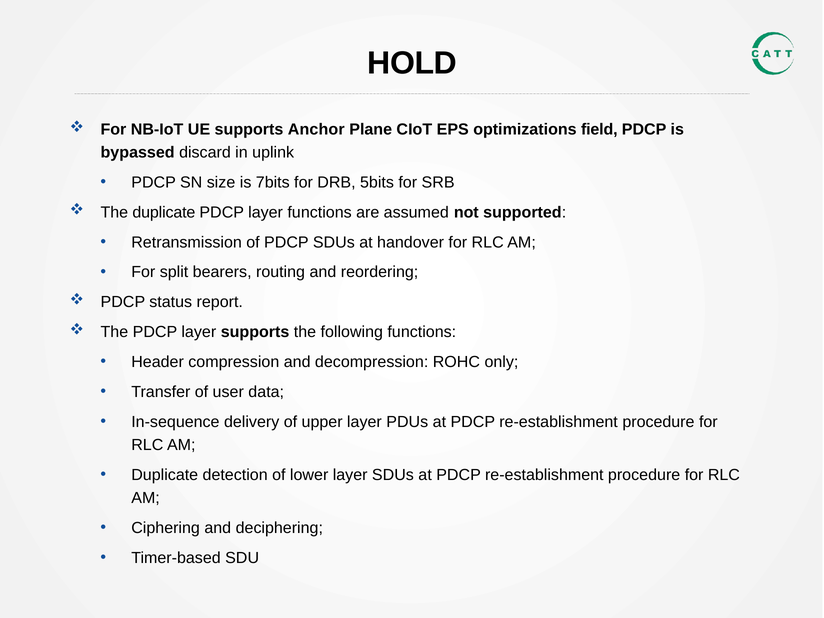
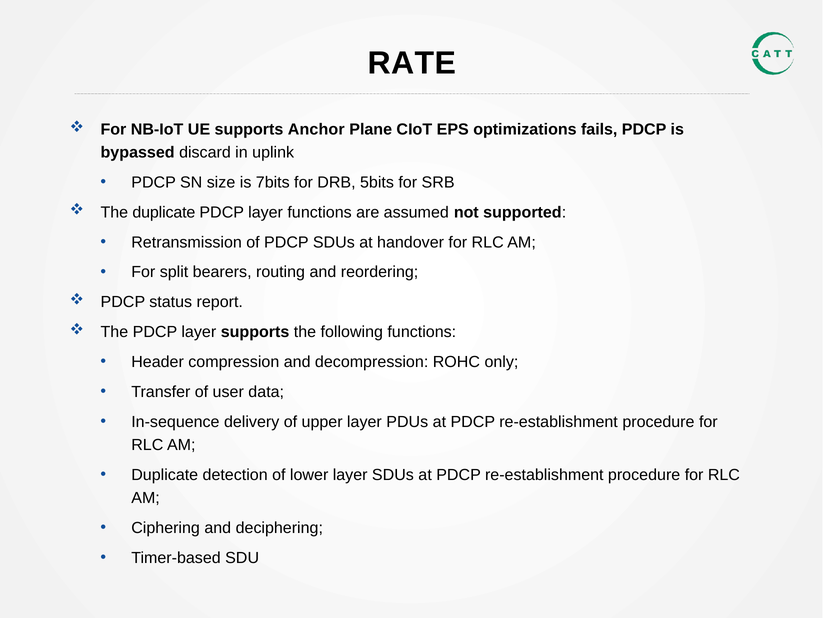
HOLD: HOLD -> RATE
field: field -> fails
